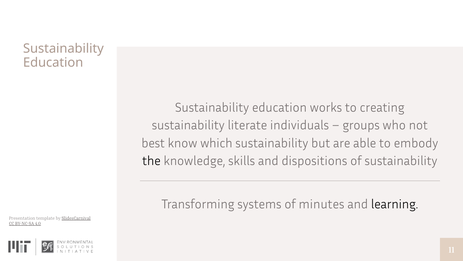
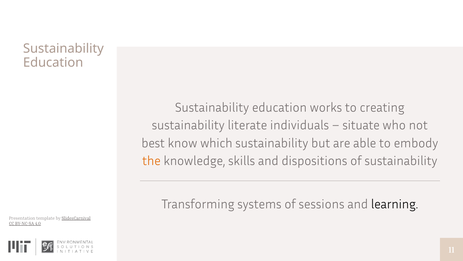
groups: groups -> situate
the colour: black -> orange
minutes: minutes -> sessions
